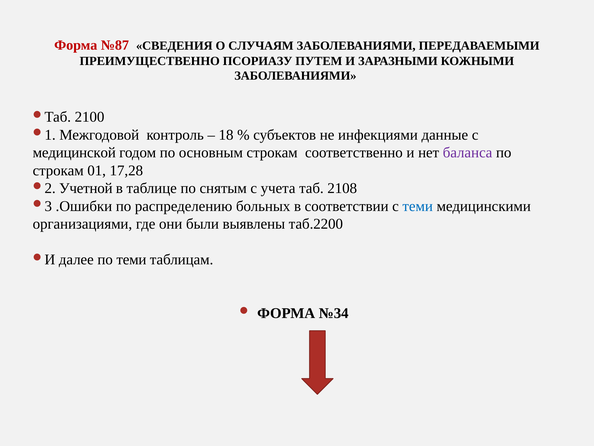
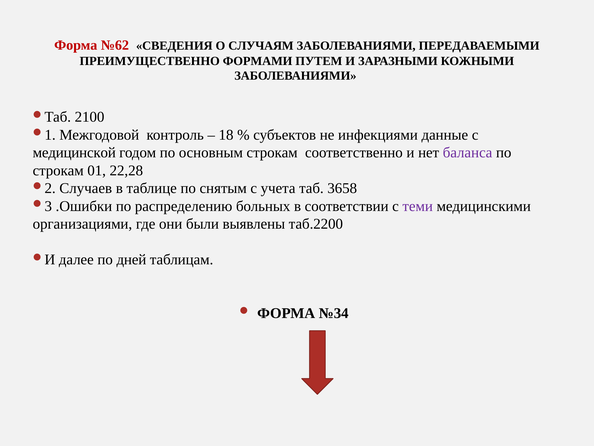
№87: №87 -> №62
ПСОРИАЗУ: ПСОРИАЗУ -> ФОРМАМИ
17,28: 17,28 -> 22,28
Учетной: Учетной -> Случаев
2108: 2108 -> 3658
теми at (418, 206) colour: blue -> purple
по теми: теми -> дней
